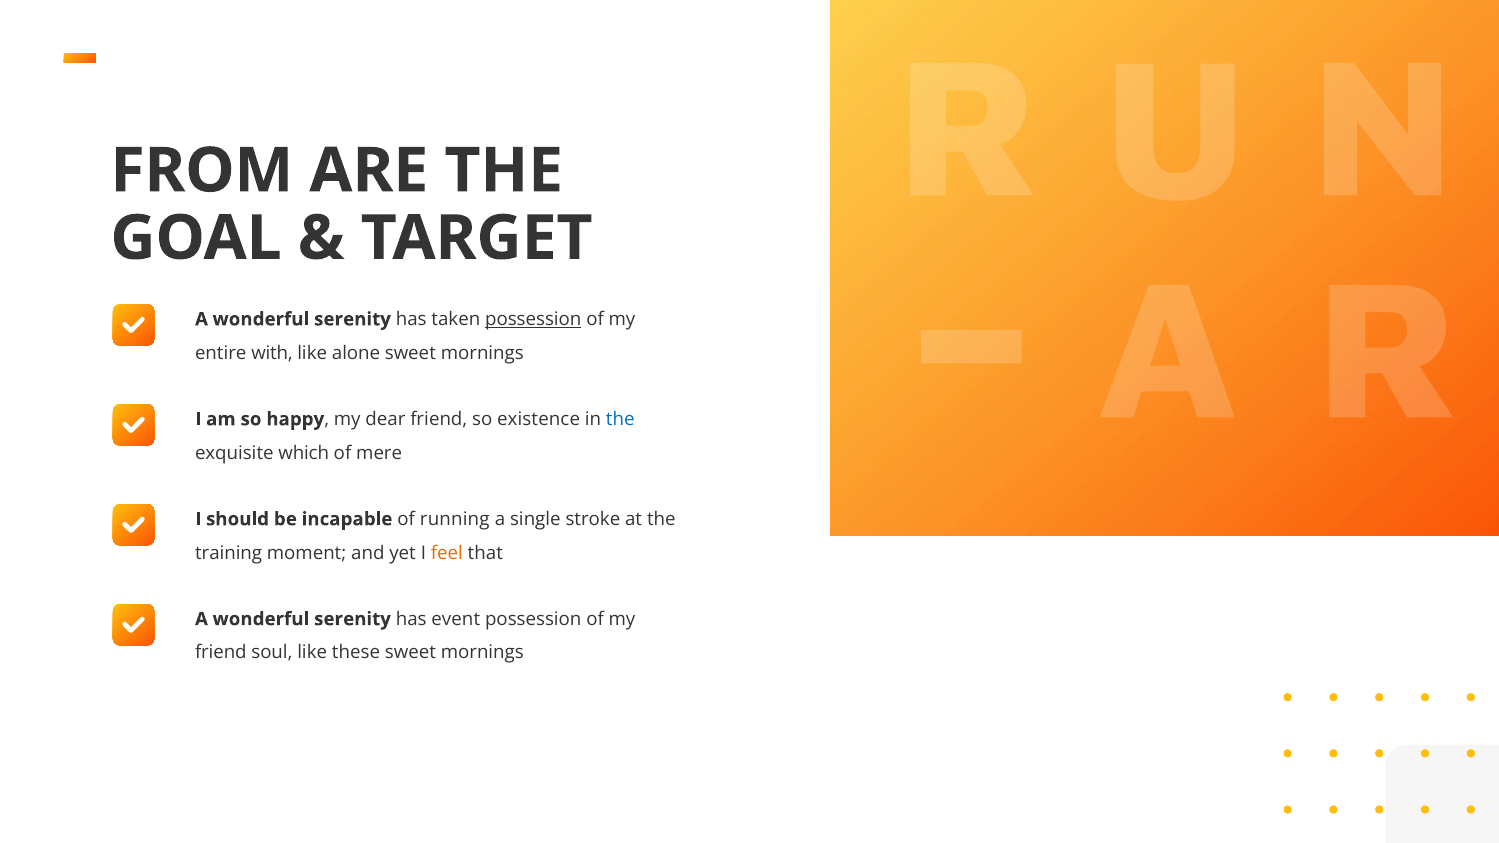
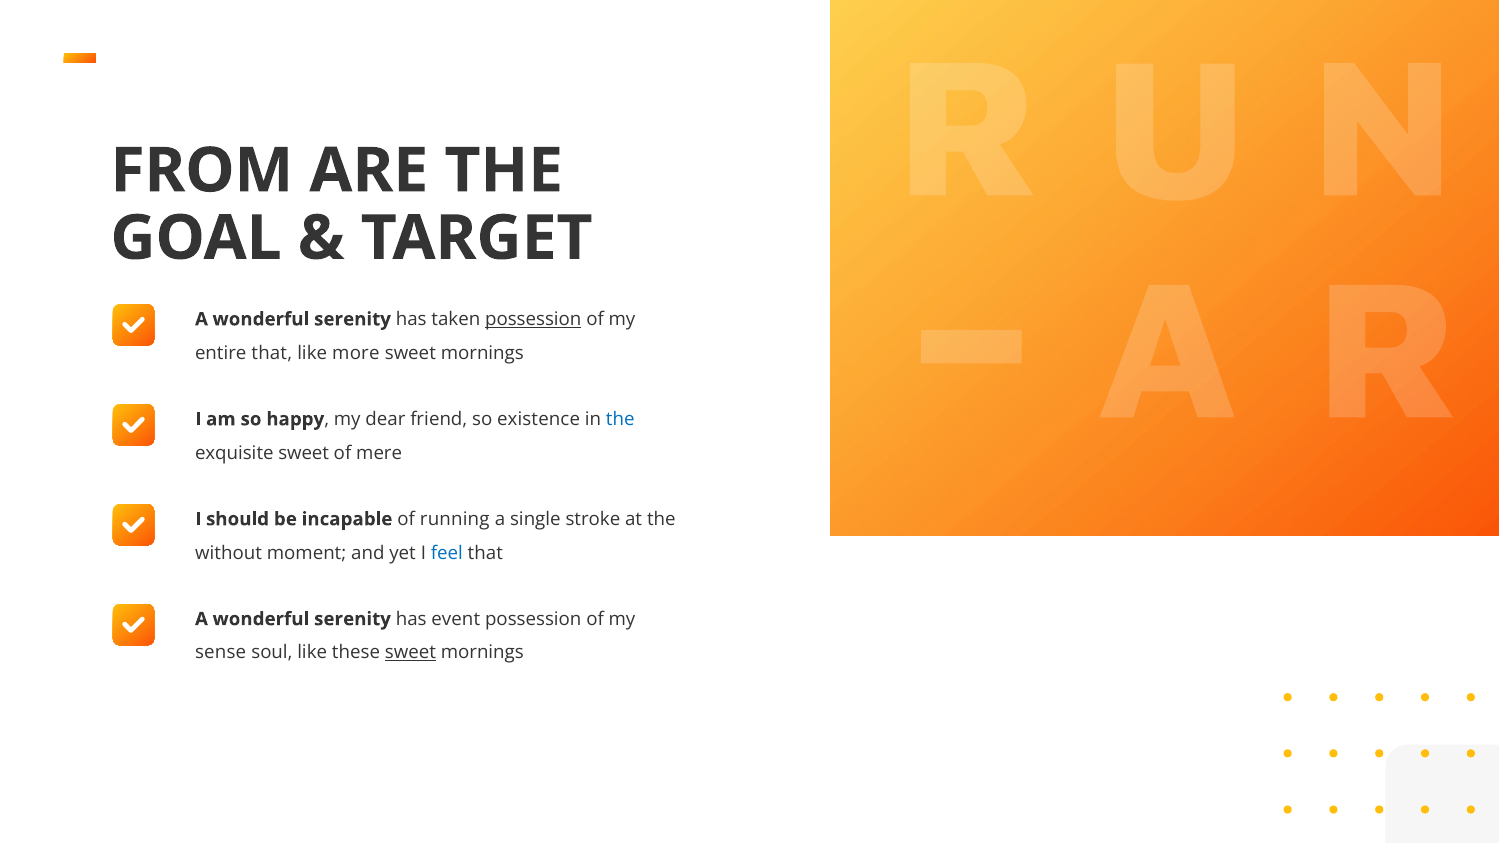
entire with: with -> that
alone: alone -> more
exquisite which: which -> sweet
training: training -> without
feel colour: orange -> blue
friend at (221, 653): friend -> sense
sweet at (410, 653) underline: none -> present
